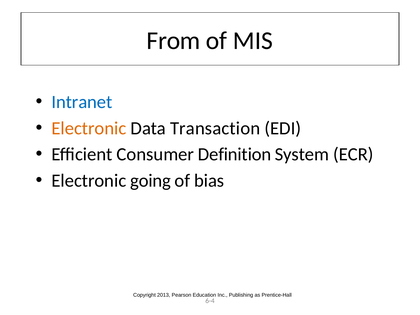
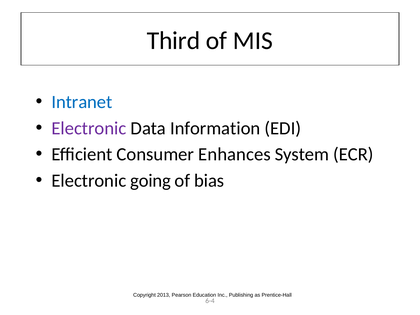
From: From -> Third
Electronic at (89, 128) colour: orange -> purple
Transaction: Transaction -> Information
Definition: Definition -> Enhances
